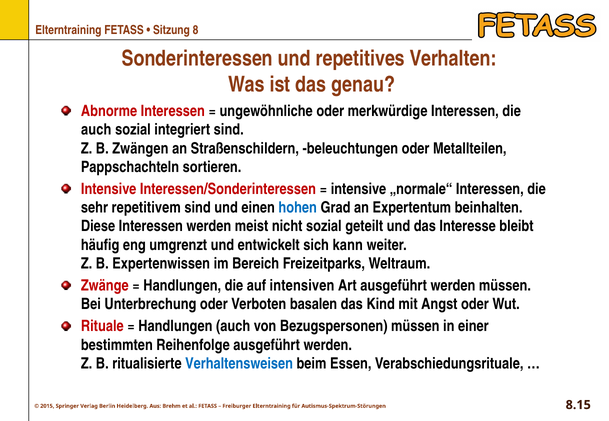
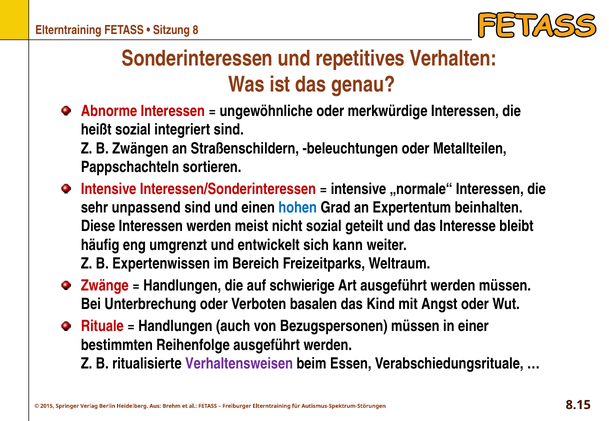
auch at (96, 130): auch -> heißt
repetitivem: repetitivem -> unpassend
intensiven: intensiven -> schwierige
Verhaltensweisen colour: blue -> purple
